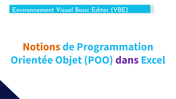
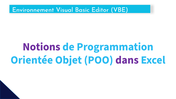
Notions colour: orange -> purple
